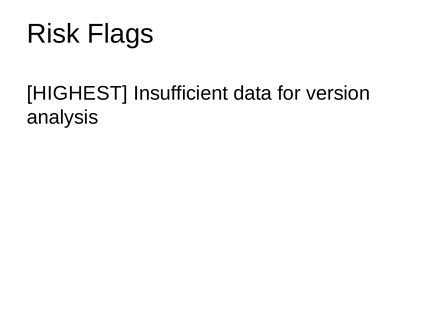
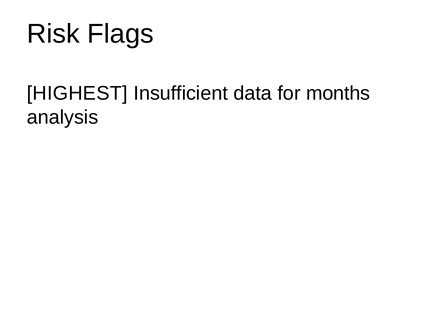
version: version -> months
